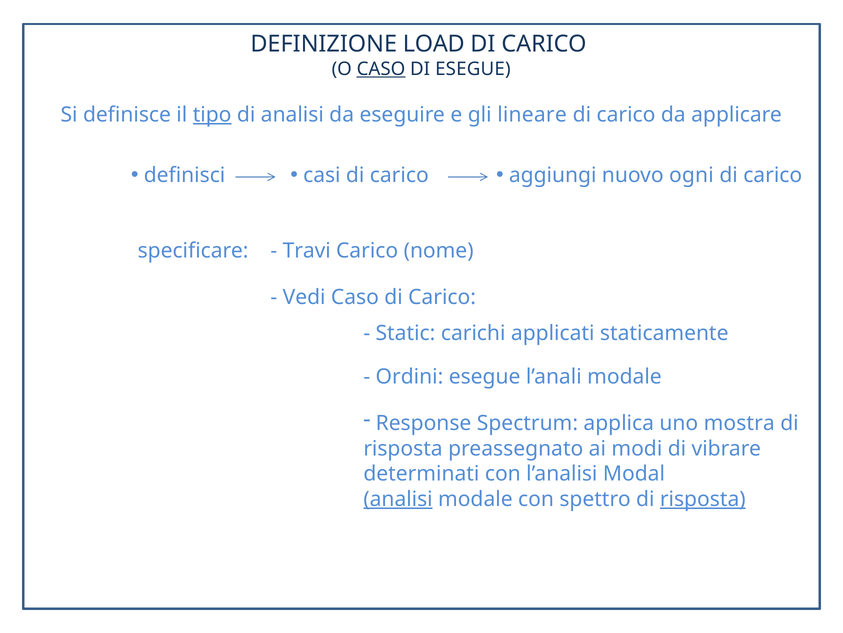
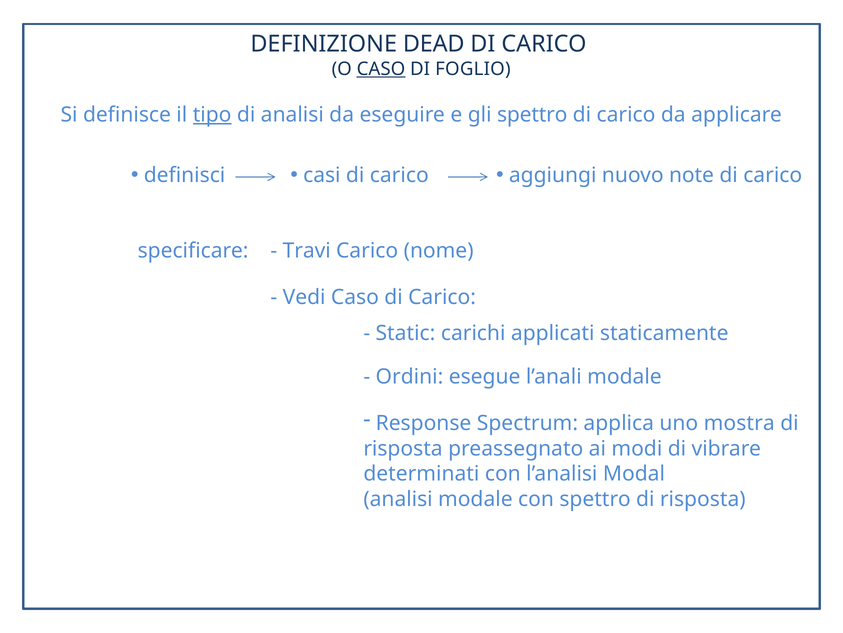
LOAD: LOAD -> DEAD
DI ESEGUE: ESEGUE -> FOGLIO
gli lineare: lineare -> spettro
ogni: ogni -> note
analisi at (398, 499) underline: present -> none
risposta at (703, 499) underline: present -> none
